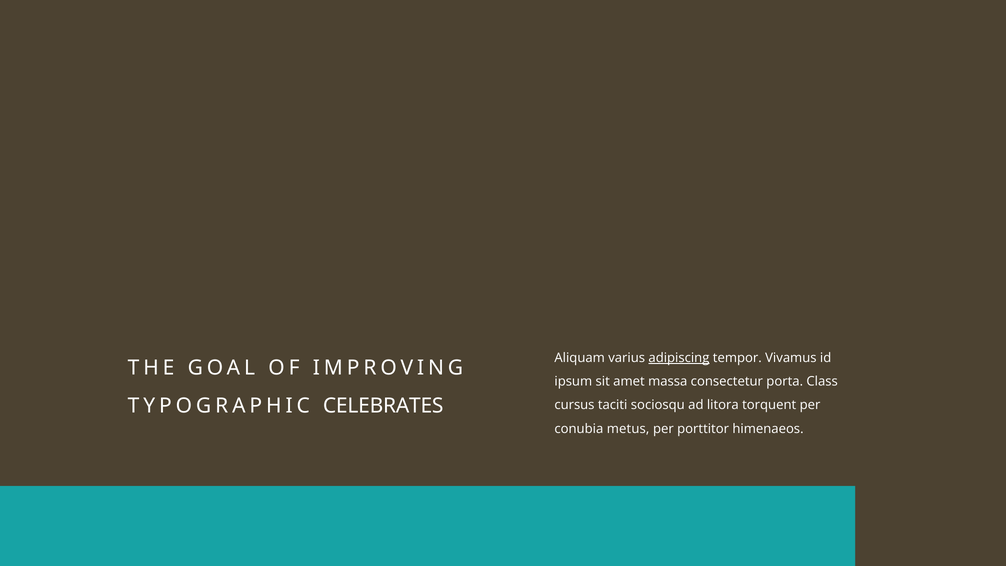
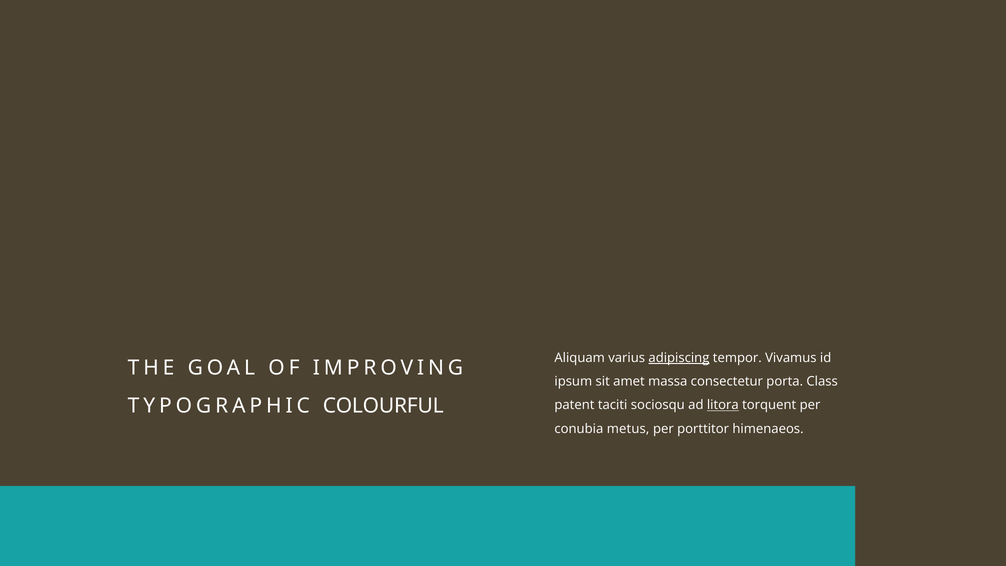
CELEBRATES: CELEBRATES -> COLOURFUL
cursus: cursus -> patent
litora underline: none -> present
